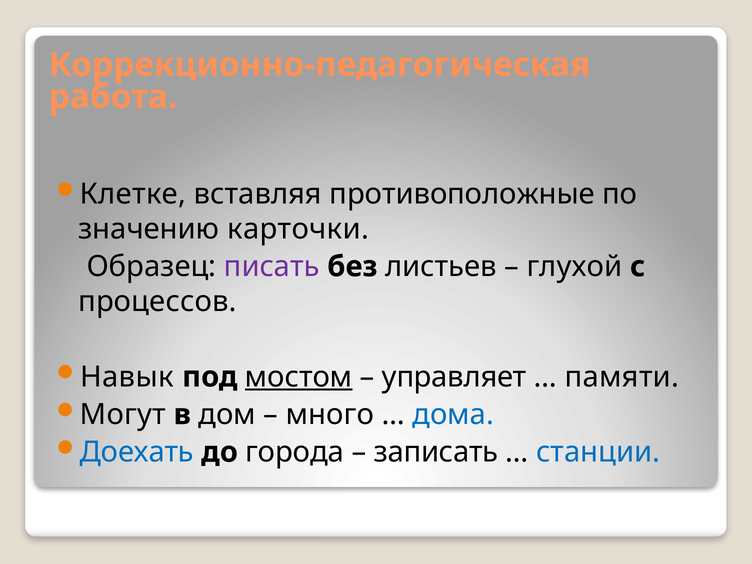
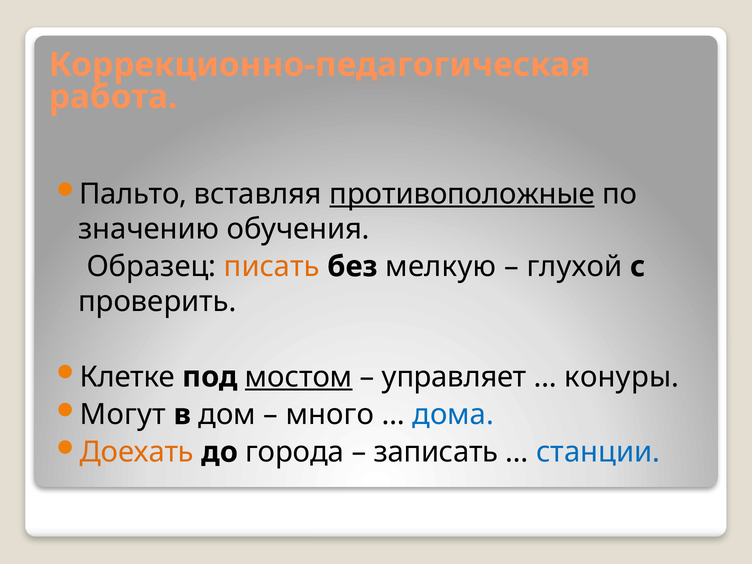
Клетке: Клетке -> Пальто
противоположные underline: none -> present
карточки: карточки -> обучения
писать colour: purple -> orange
листьев: листьев -> мелкую
процессов: процессов -> проверить
Навык: Навык -> Клетке
памяти: памяти -> конуры
Доехать colour: blue -> orange
